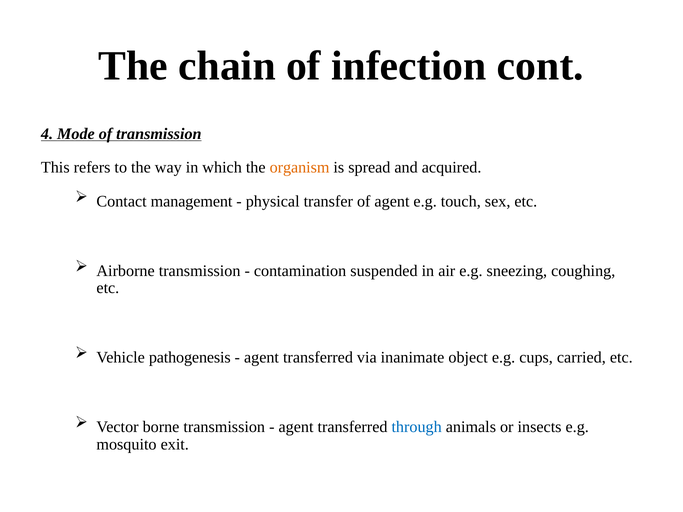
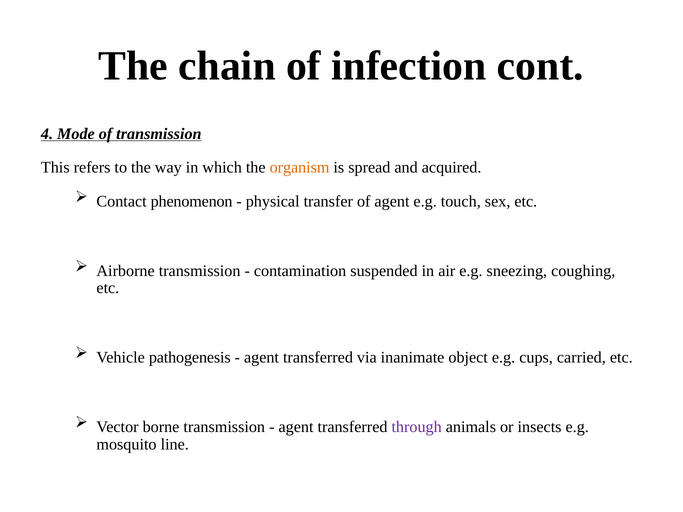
management: management -> phenomenon
through colour: blue -> purple
exit: exit -> line
